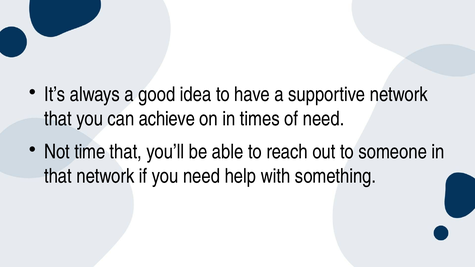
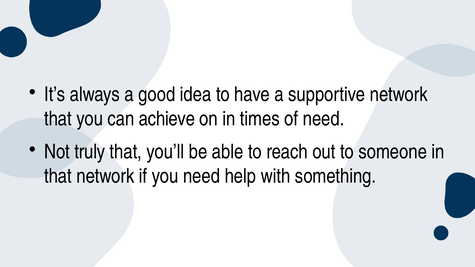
time: time -> truly
